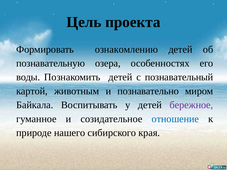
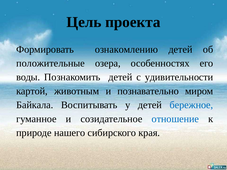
познавательную: познавательную -> положительные
познавательный: познавательный -> удивительности
бережное colour: purple -> blue
